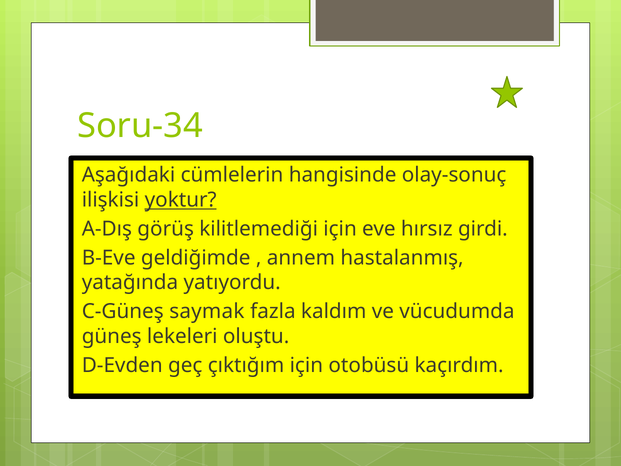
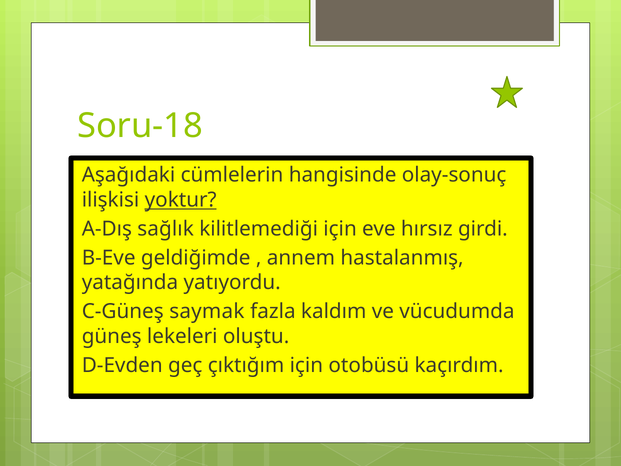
Soru-34: Soru-34 -> Soru-18
görüş: görüş -> sağlık
